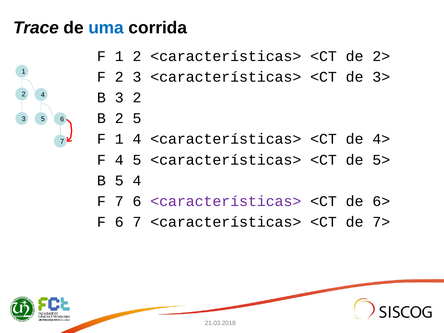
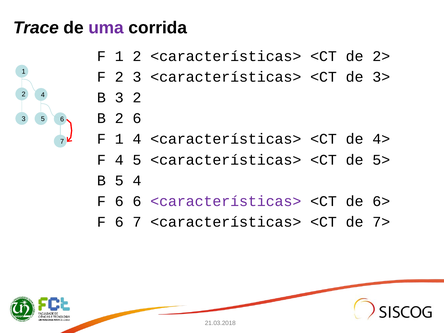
uma colour: blue -> purple
2 5: 5 -> 6
7 at (119, 201): 7 -> 6
